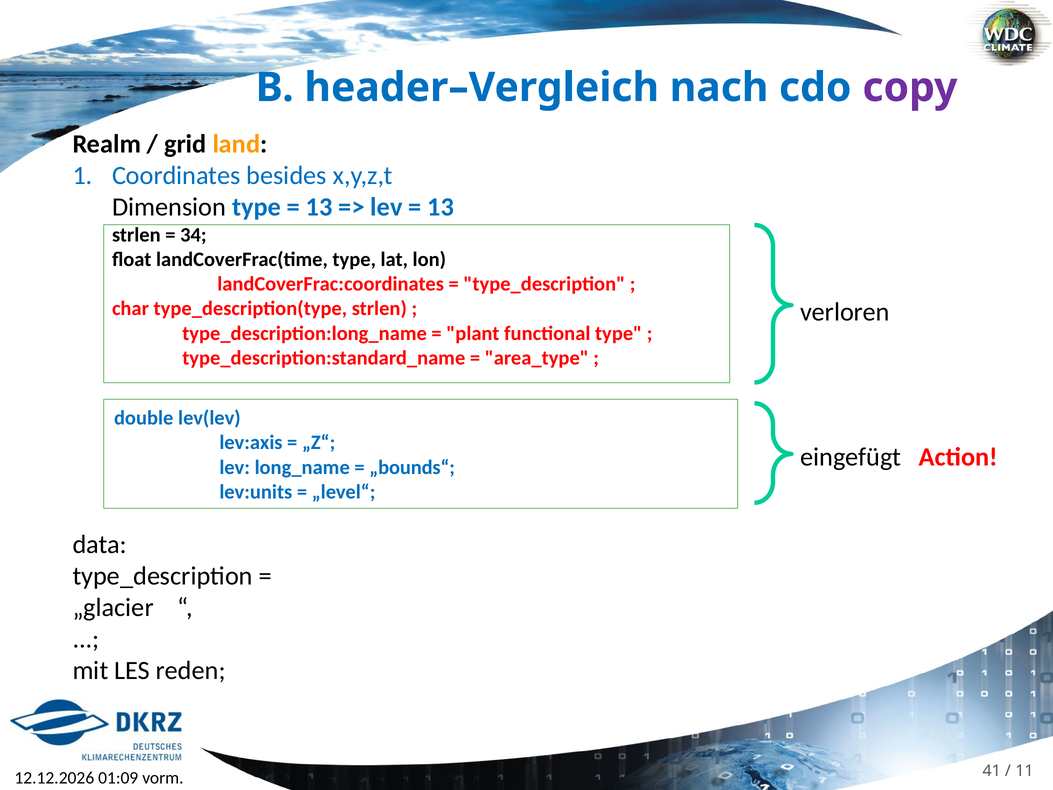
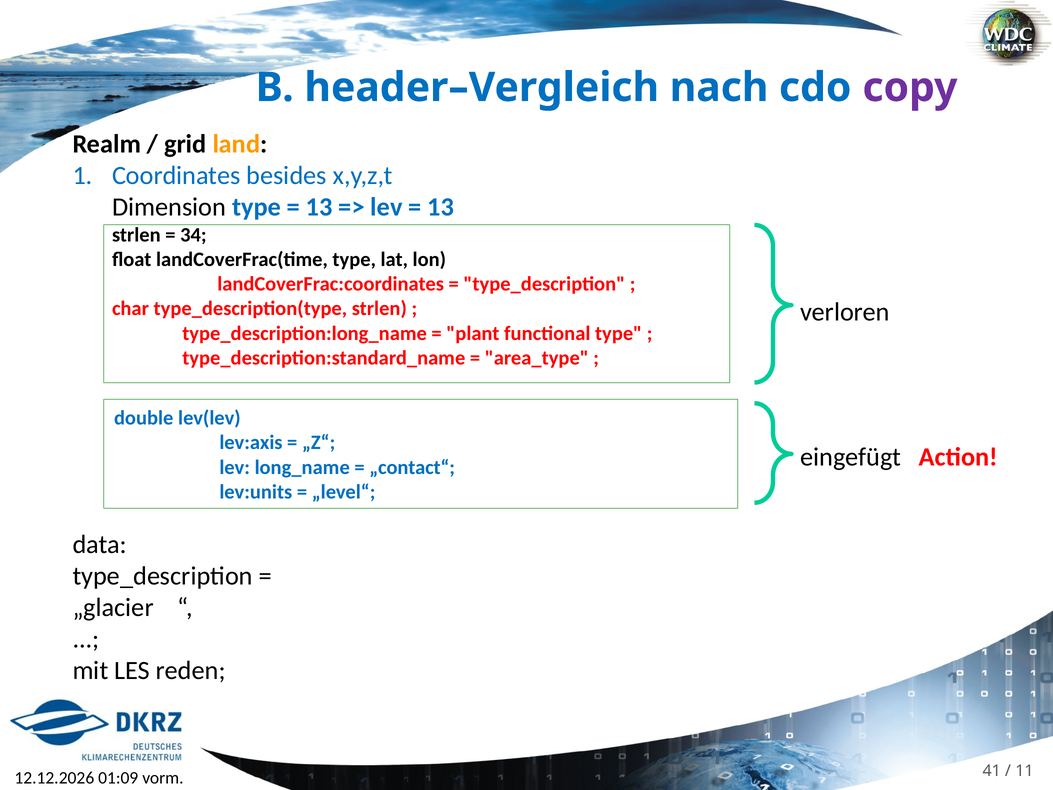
„bounds“: „bounds“ -> „contact“
